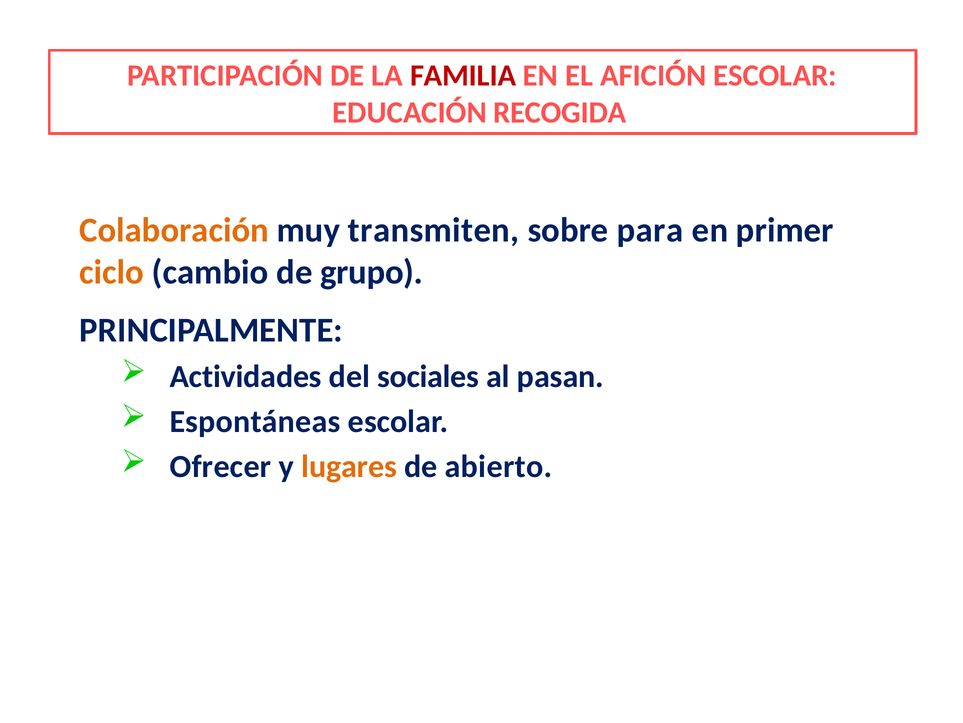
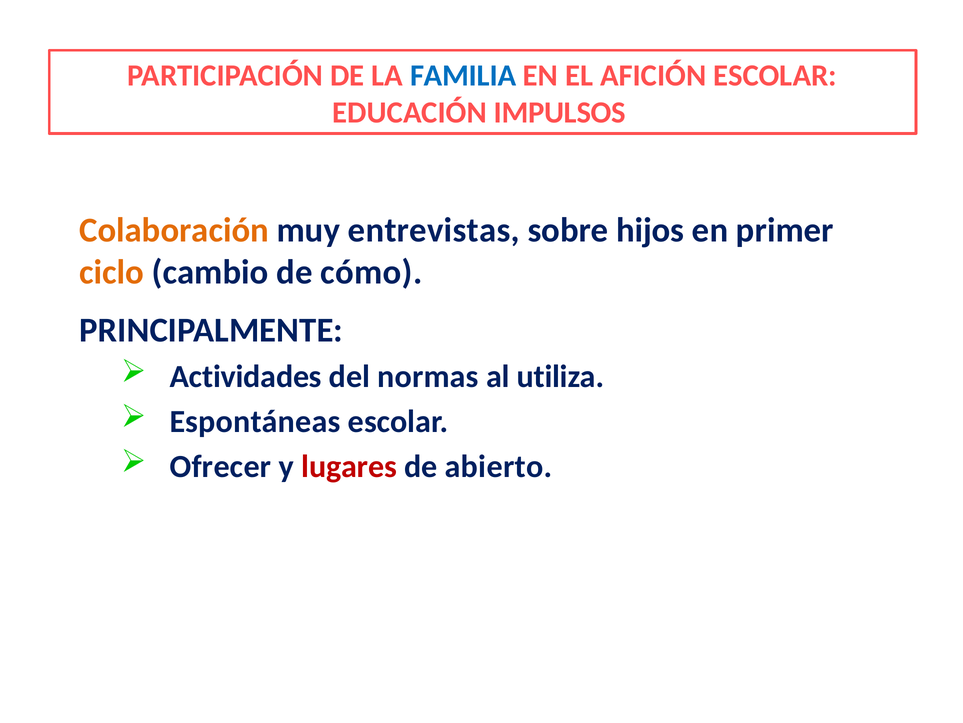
FAMILIA colour: red -> blue
RECOGIDA: RECOGIDA -> IMPULSOS
transmiten: transmiten -> entrevistas
para: para -> hijos
grupo: grupo -> cómo
sociales: sociales -> normas
pasan: pasan -> utiliza
lugares colour: orange -> red
